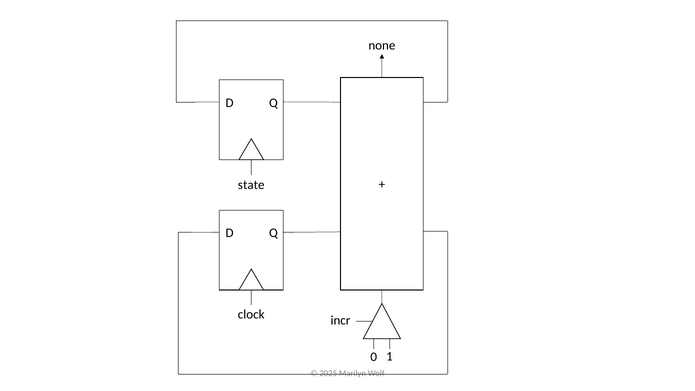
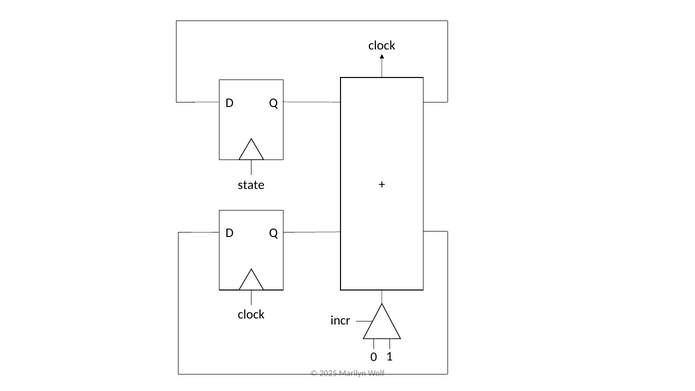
none at (382, 46): none -> clock
